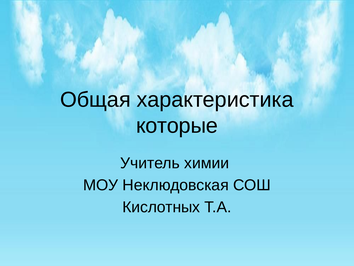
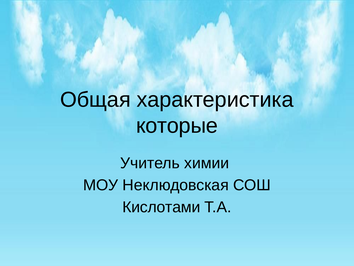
Кислотных: Кислотных -> Кислотами
